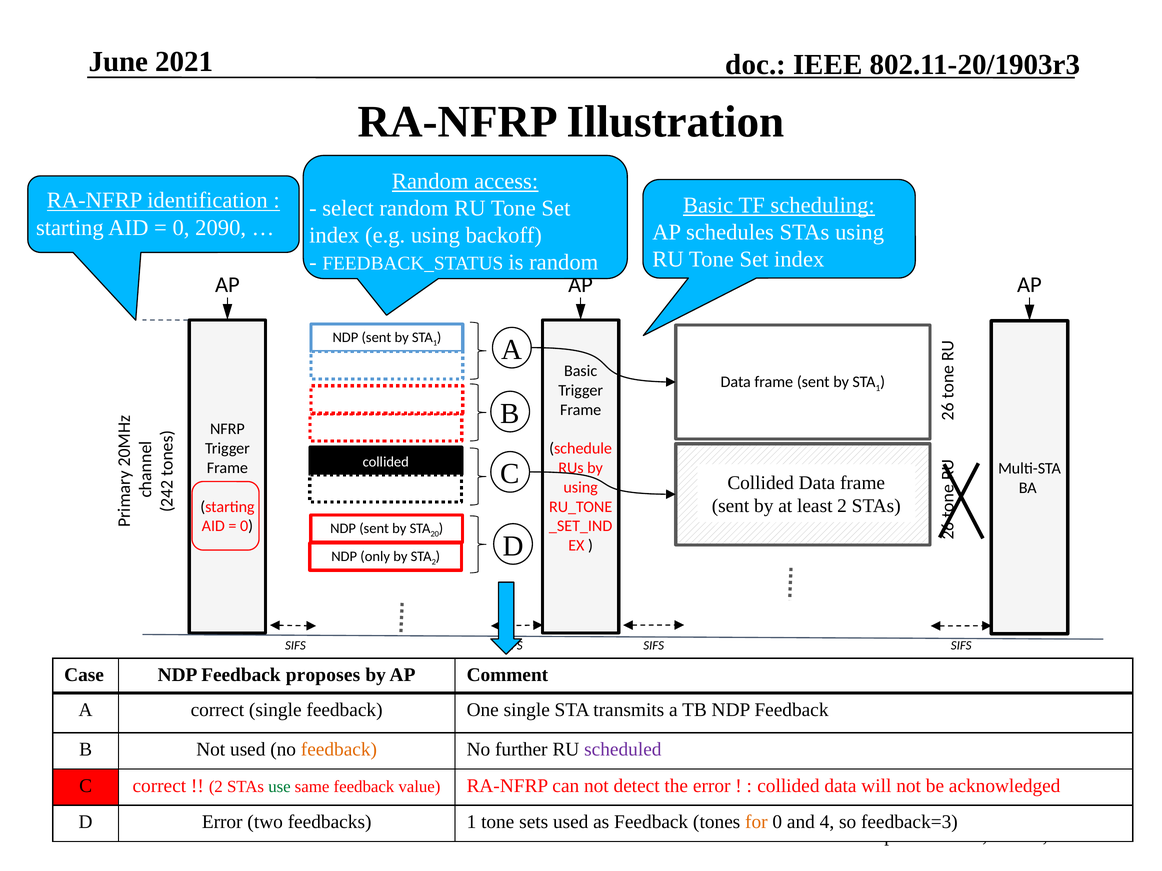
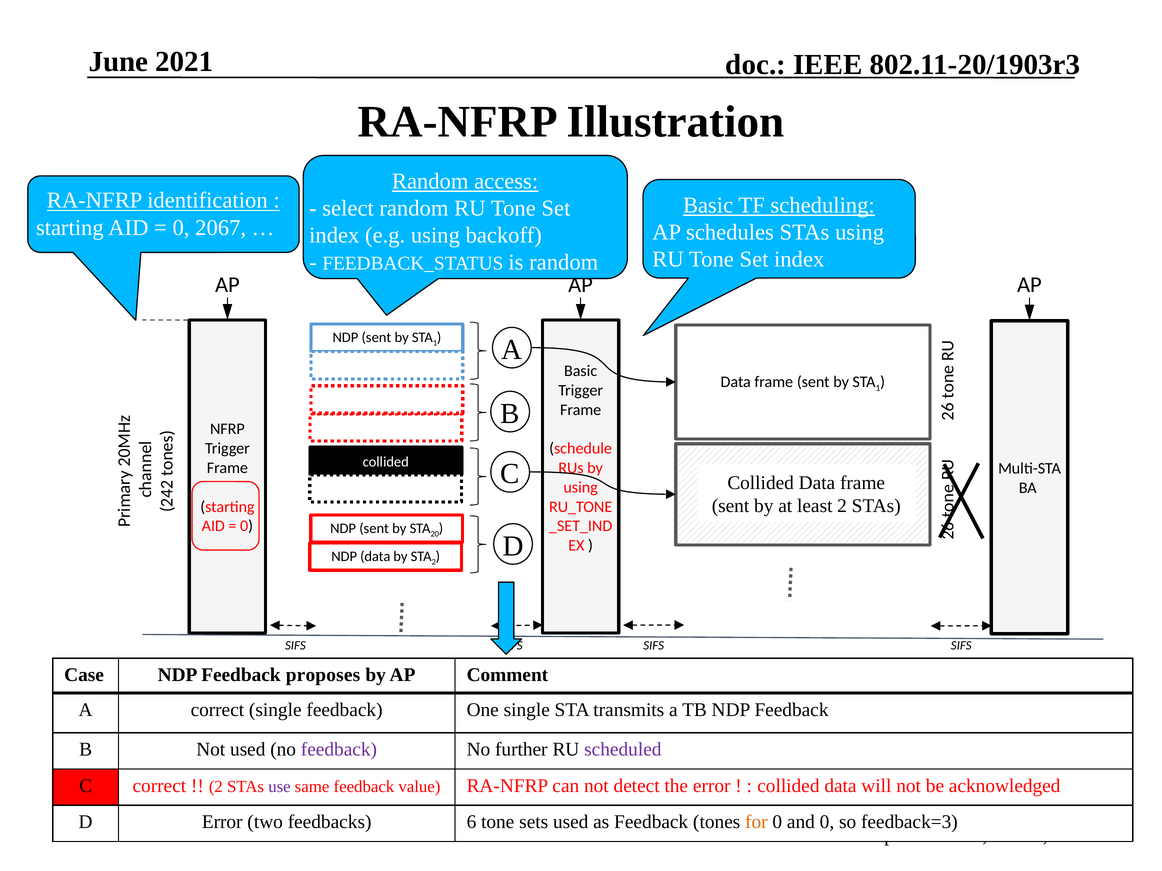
2090: 2090 -> 2067
NDP only: only -> data
feedback at (339, 750) colour: orange -> purple
use colour: green -> purple
feedbacks 1: 1 -> 6
and 4: 4 -> 0
